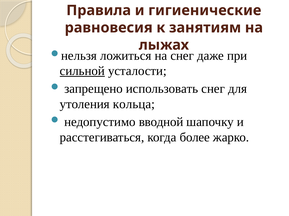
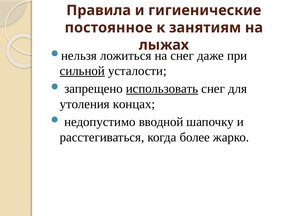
равновесия: равновесия -> постоянное
использовать underline: none -> present
кольца: кольца -> концах
